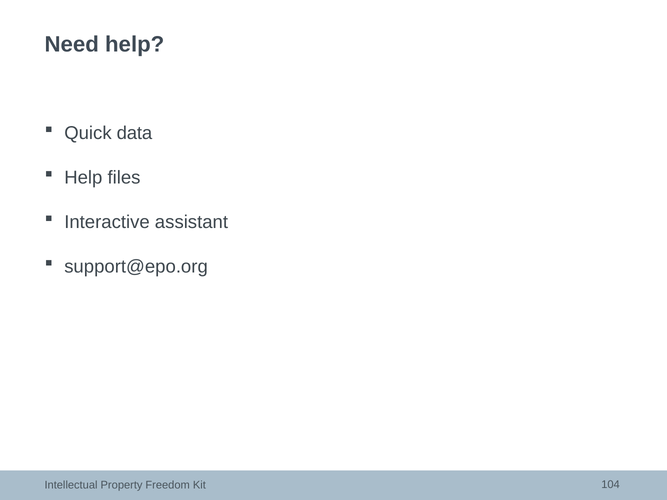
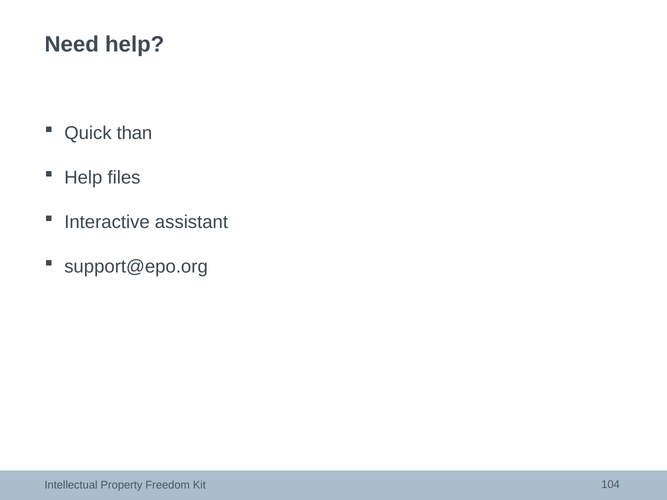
data: data -> than
